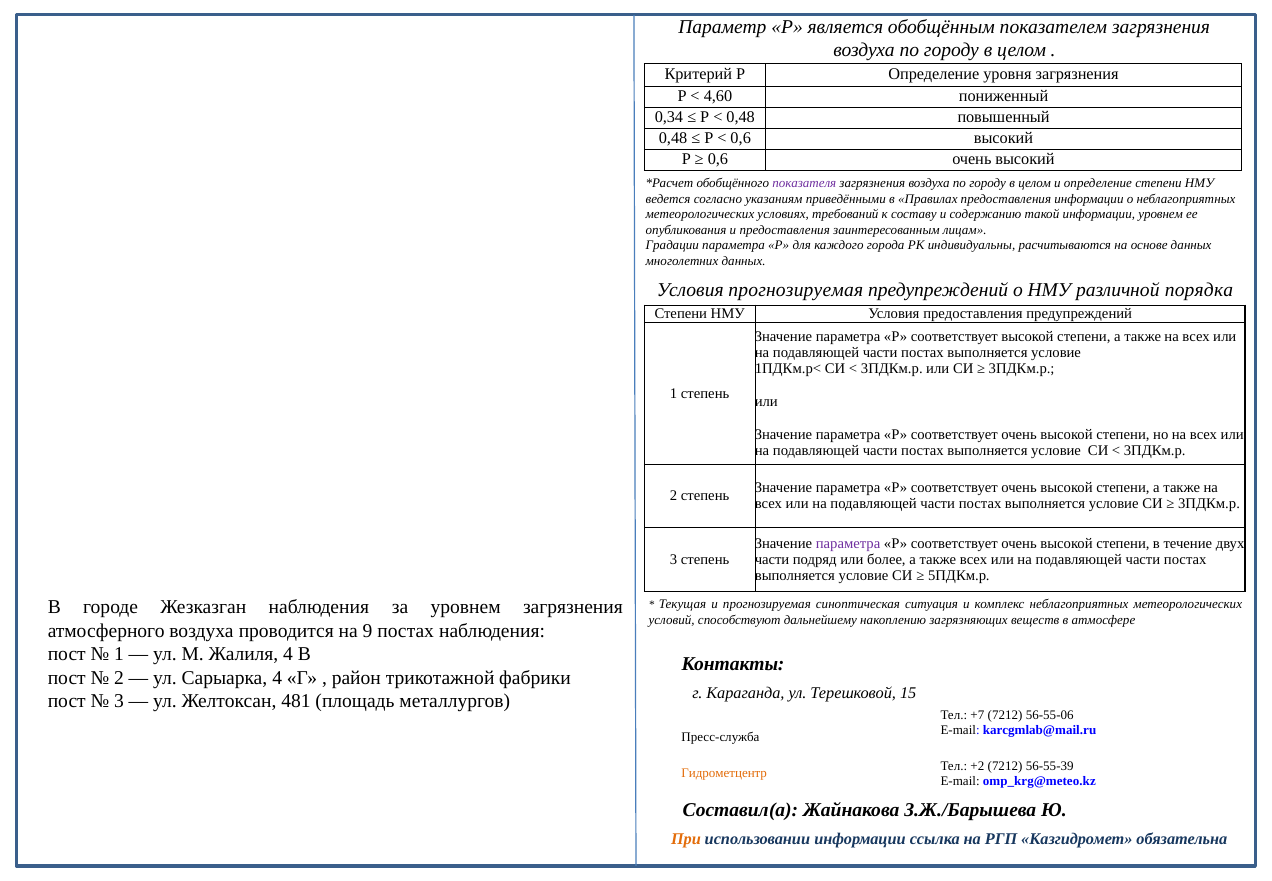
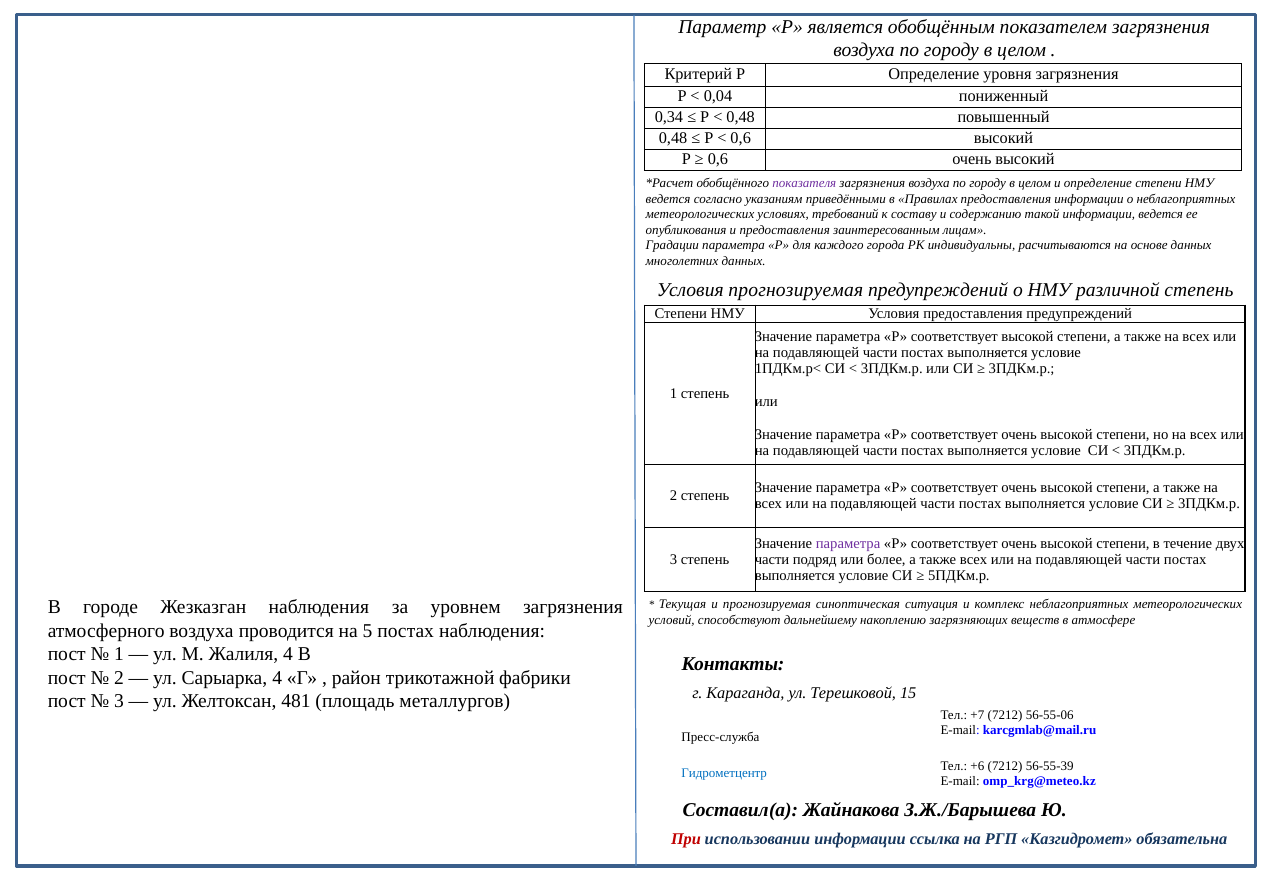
4,60: 4,60 -> 0,04
информации уровнем: уровнем -> ведется
различной порядка: порядка -> степень
9: 9 -> 5
+2: +2 -> +6
Гидрометцентр colour: orange -> blue
При colour: orange -> red
